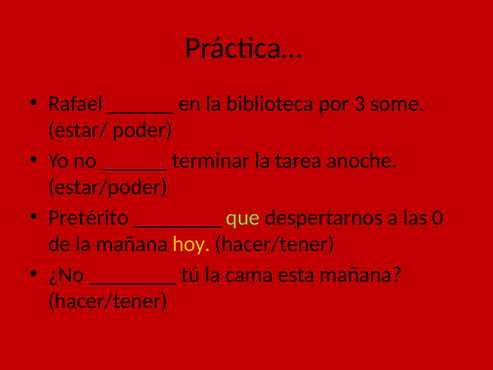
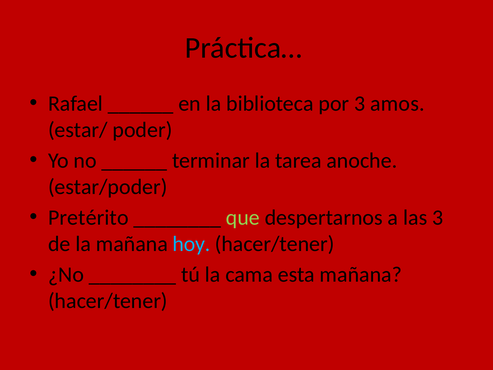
some: some -> amos
las 0: 0 -> 3
hoy colour: yellow -> light blue
